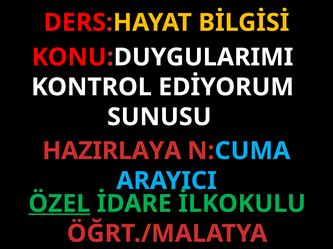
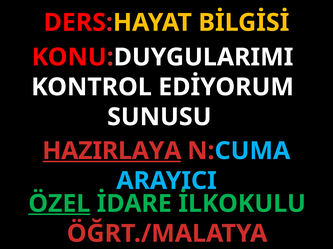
HAZIRLAYA underline: none -> present
